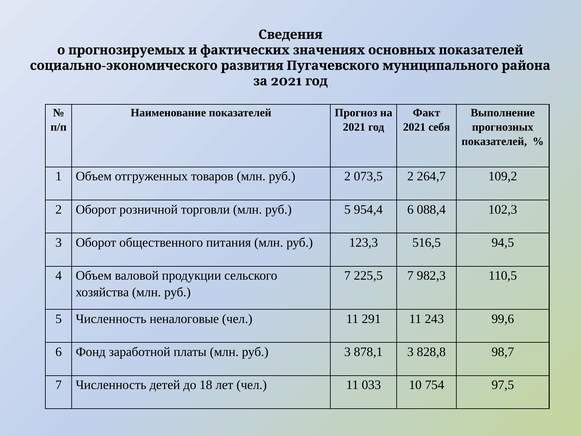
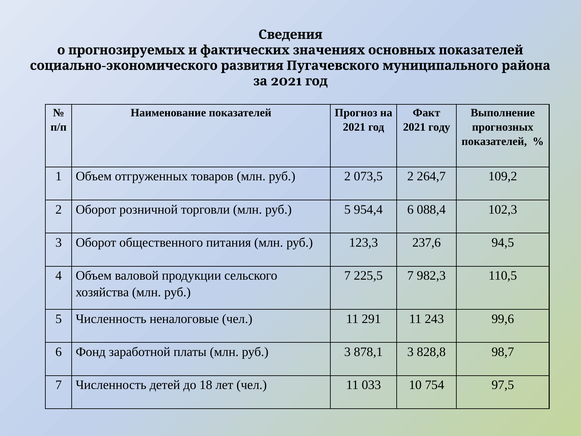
себя: себя -> году
516,5: 516,5 -> 237,6
